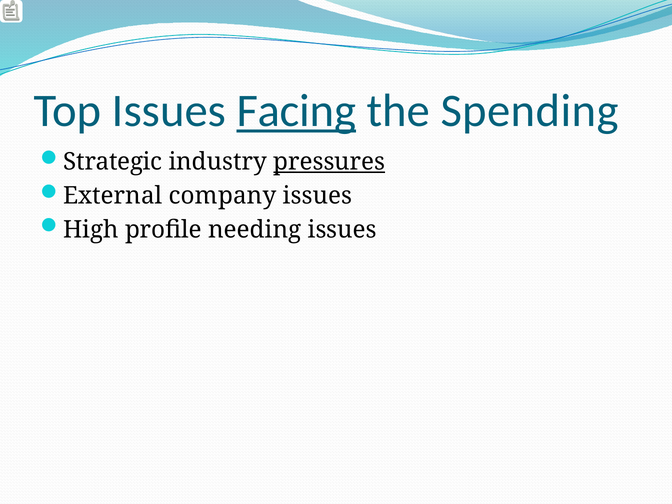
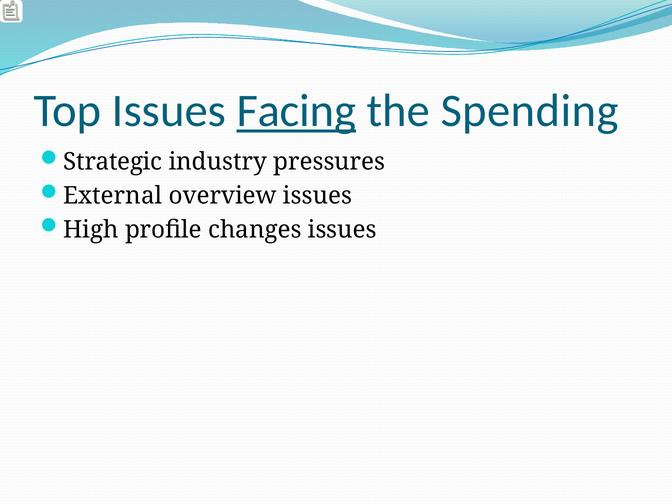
pressures underline: present -> none
company: company -> overview
needing: needing -> changes
